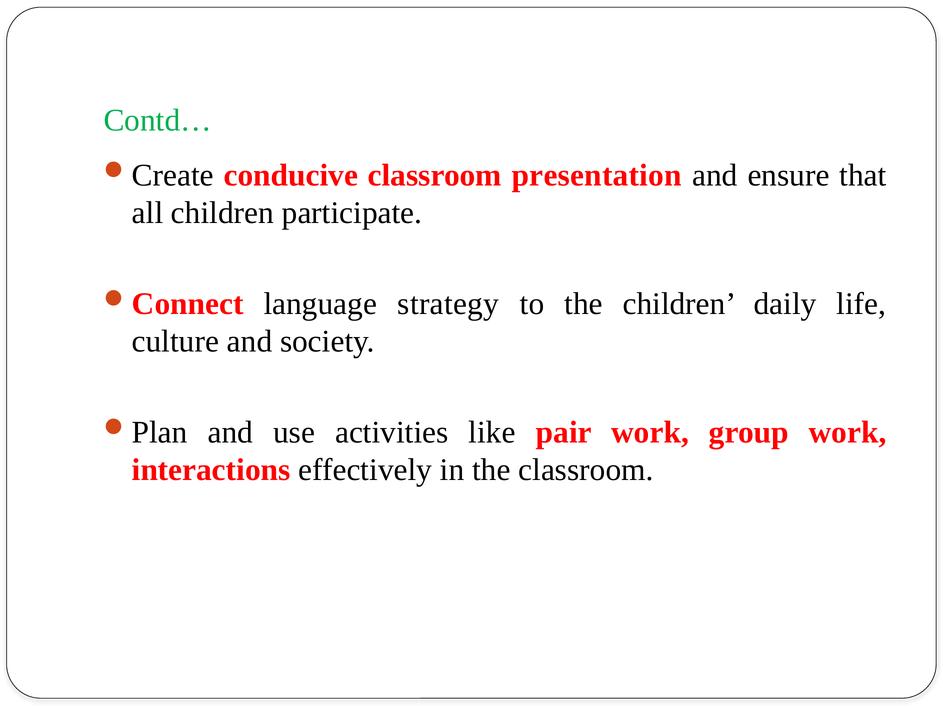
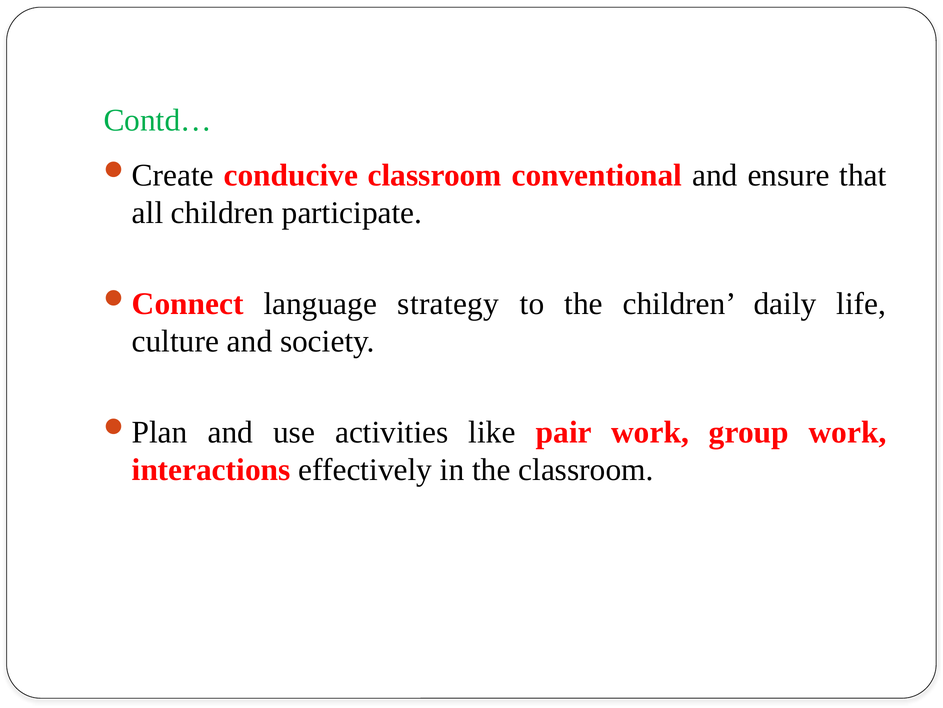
presentation: presentation -> conventional
